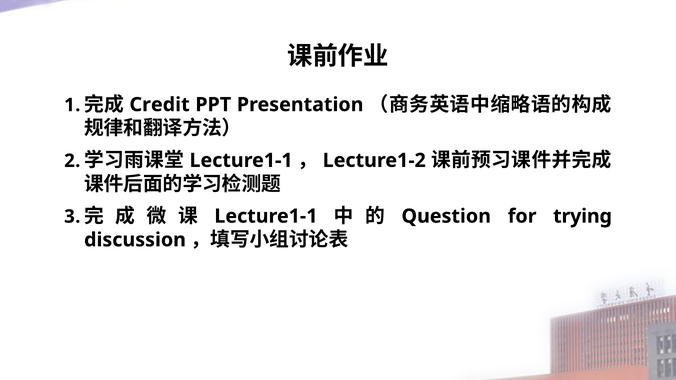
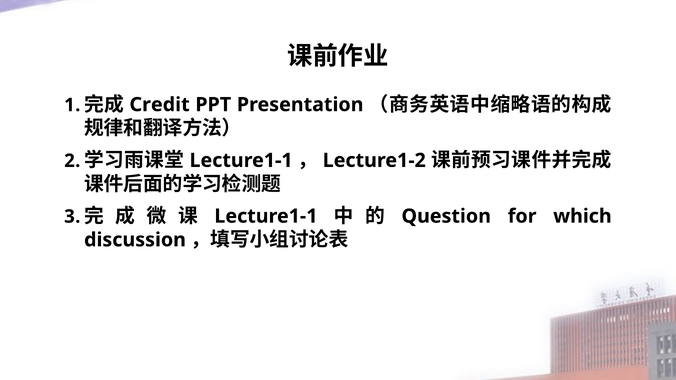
trying: trying -> which
